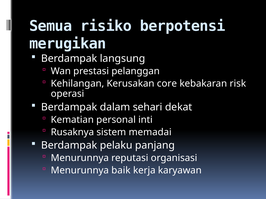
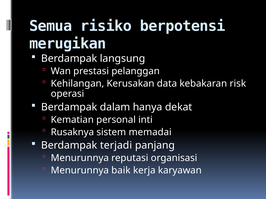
core: core -> data
sehari: sehari -> hanya
pelaku: pelaku -> terjadi
